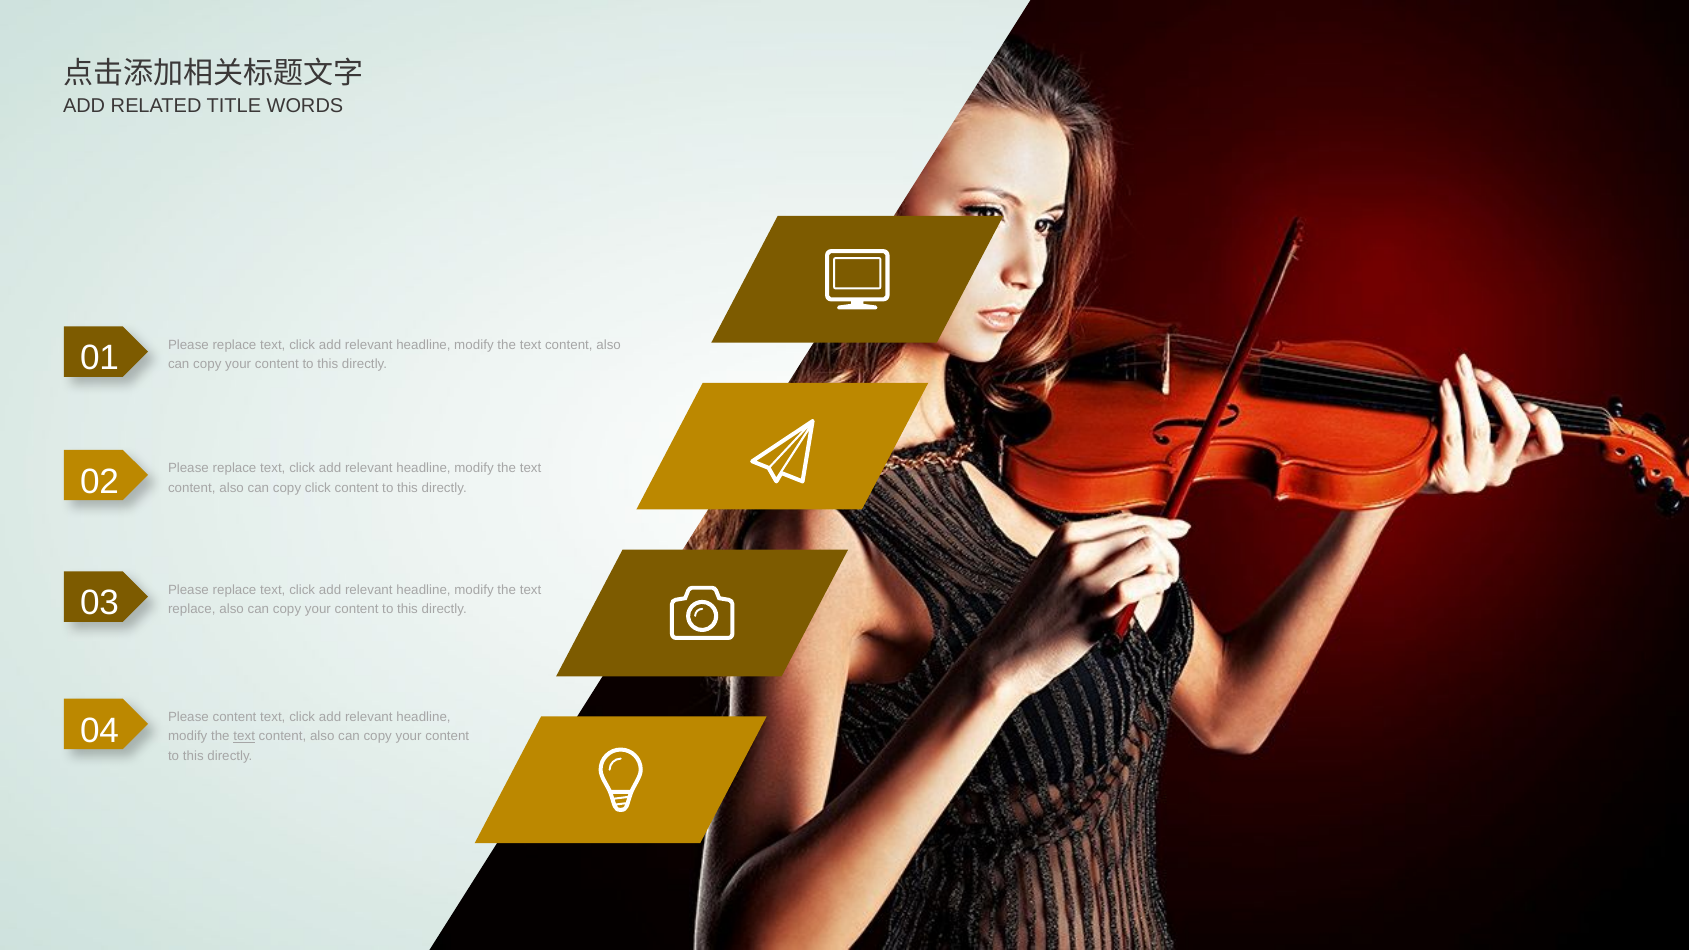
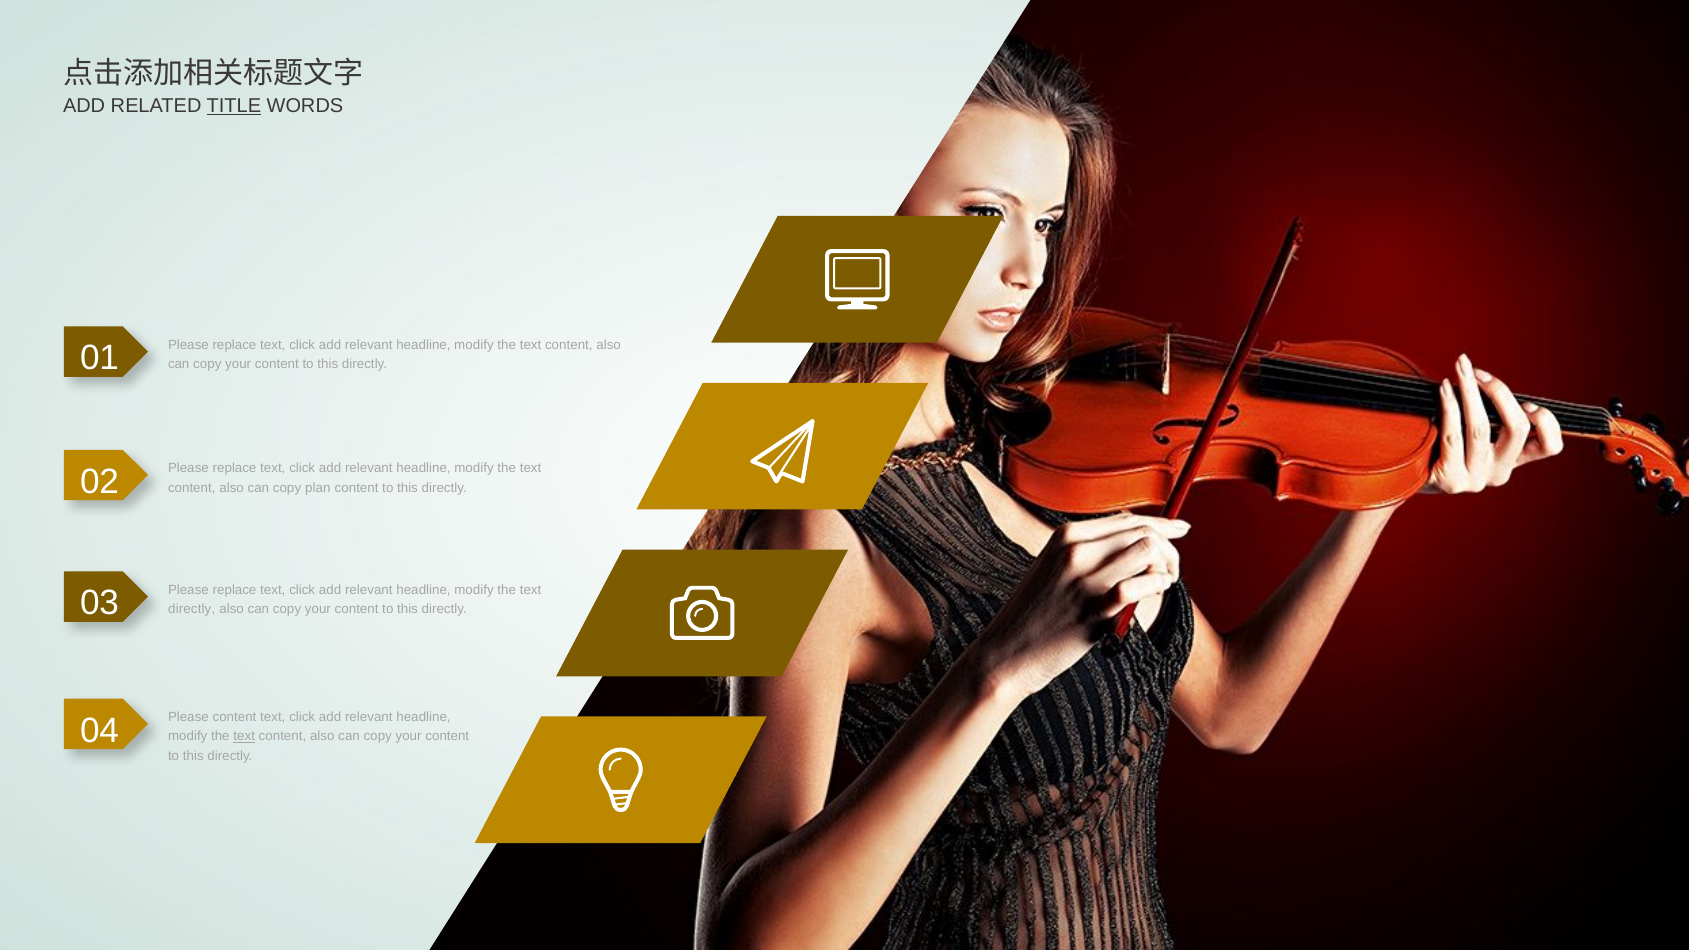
TITLE underline: none -> present
copy click: click -> plan
replace at (192, 609): replace -> directly
